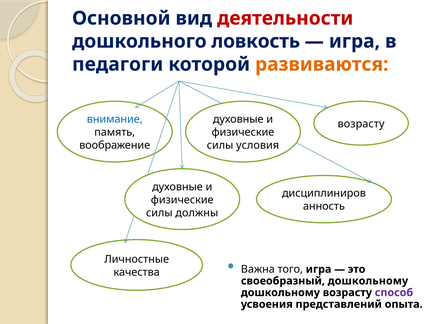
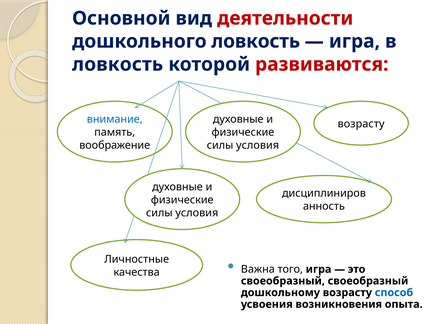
педагоги at (118, 64): педагоги -> ловкость
развиваются colour: orange -> red
должны at (197, 213): должны -> условия
своеобразный дошкольному: дошкольному -> своеобразный
способ colour: purple -> blue
представлений: представлений -> возникновения
